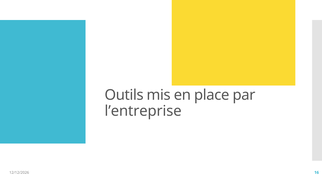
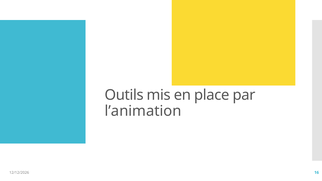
l’entreprise: l’entreprise -> l’animation
